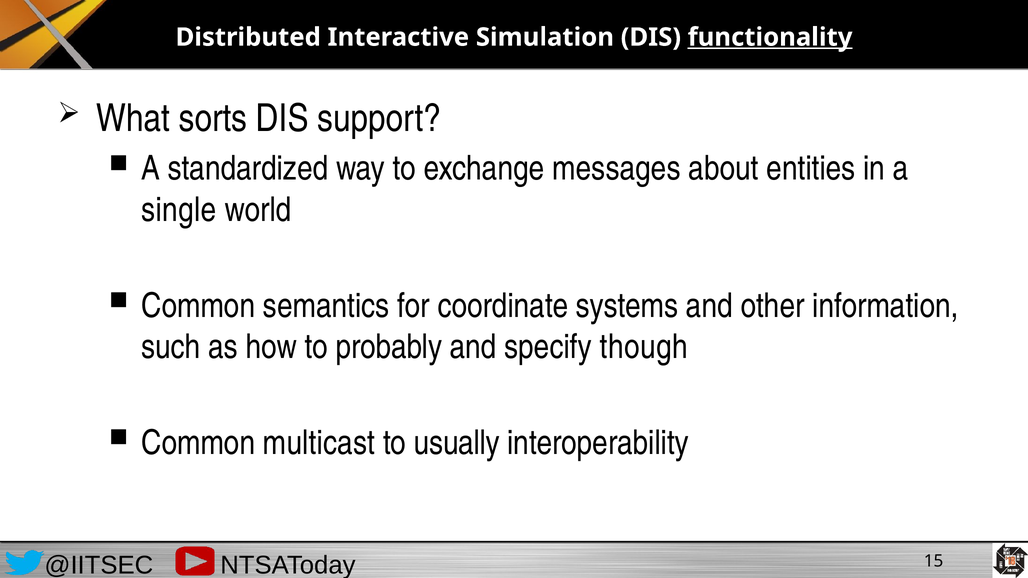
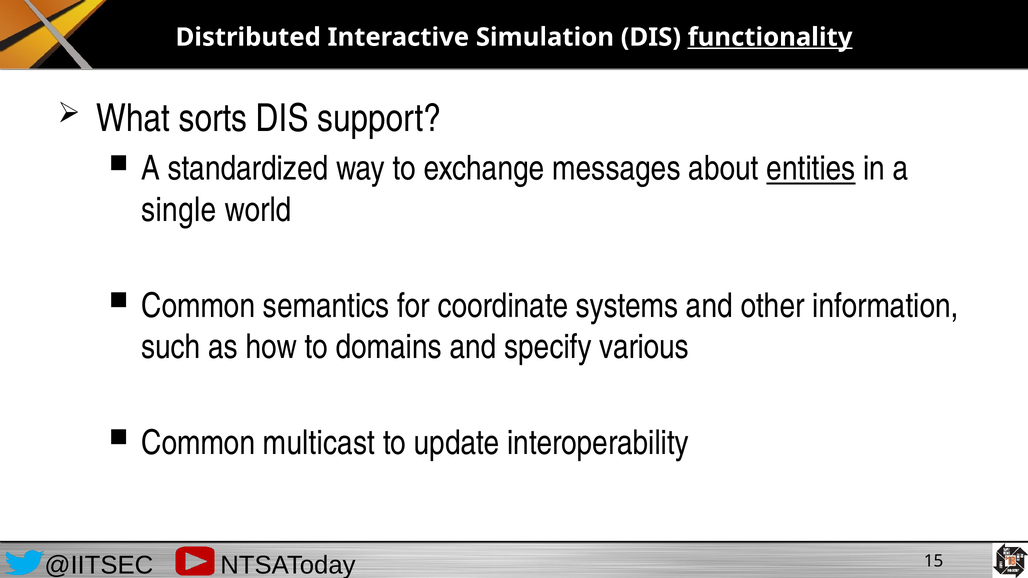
entities underline: none -> present
probably: probably -> domains
though: though -> various
usually: usually -> update
